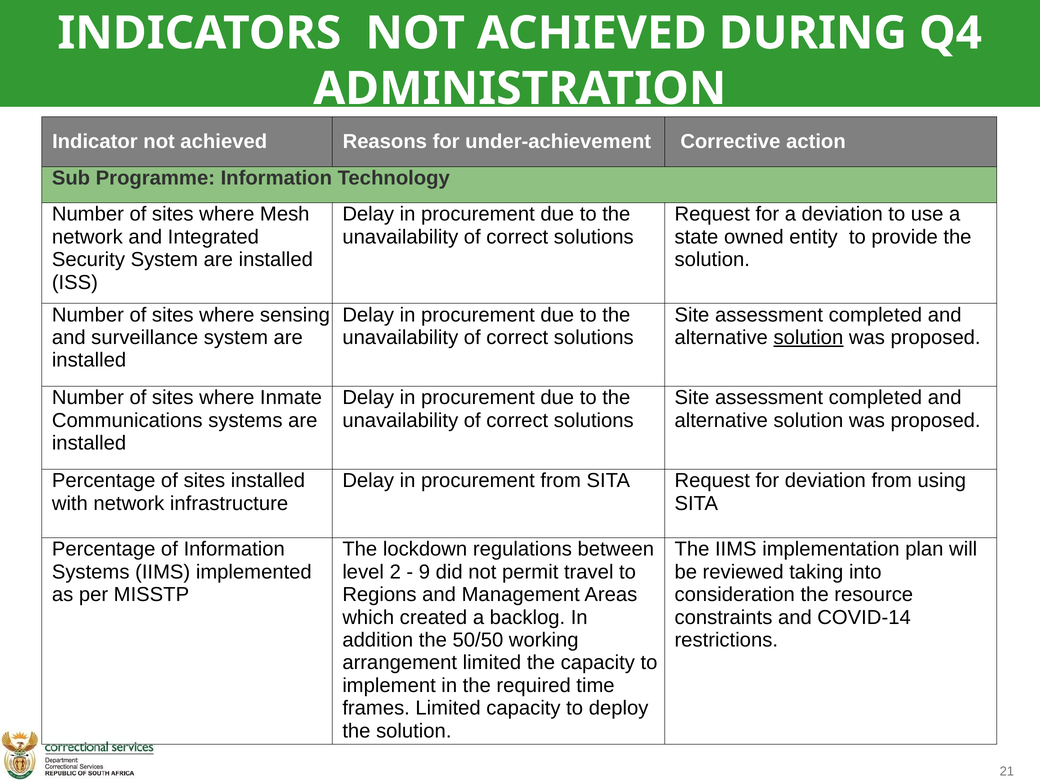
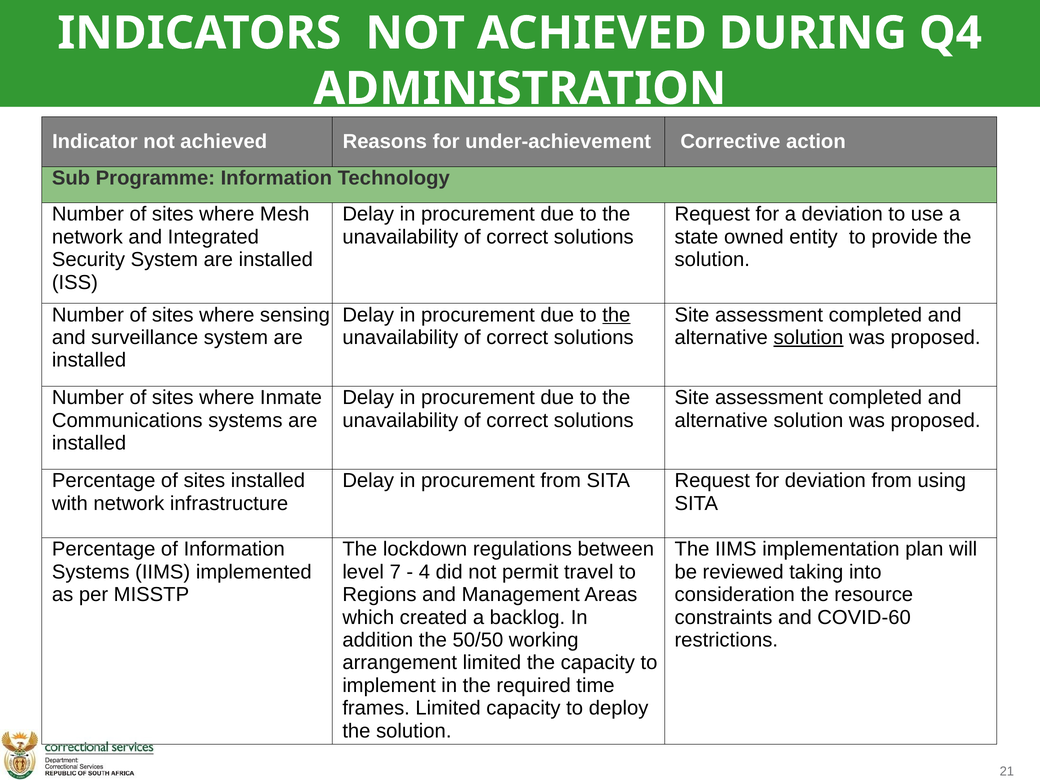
the at (616, 315) underline: none -> present
2: 2 -> 7
9: 9 -> 4
COVID-14: COVID-14 -> COVID-60
